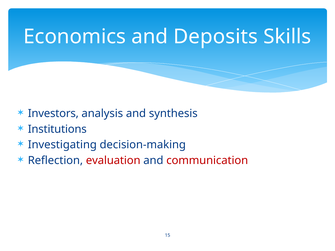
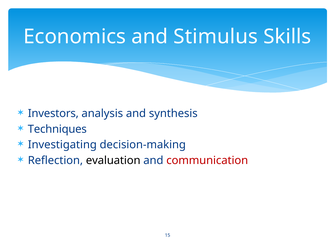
Deposits: Deposits -> Stimulus
Institutions: Institutions -> Techniques
evaluation colour: red -> black
